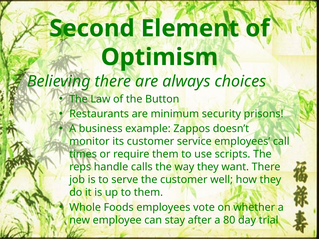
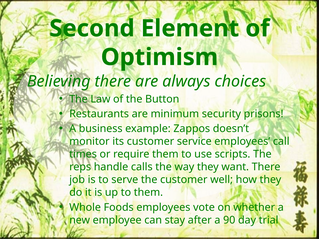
80: 80 -> 90
